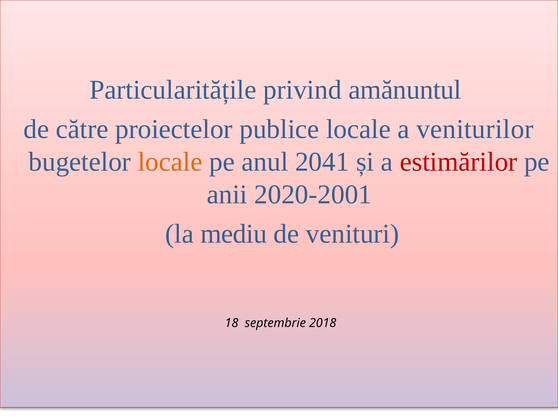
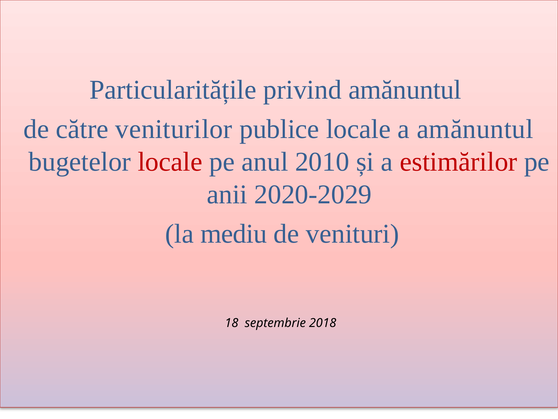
proiectelor: proiectelor -> veniturilor
a veniturilor: veniturilor -> amănuntul
locale at (170, 162) colour: orange -> red
2041: 2041 -> 2010
2020-2001: 2020-2001 -> 2020-2029
